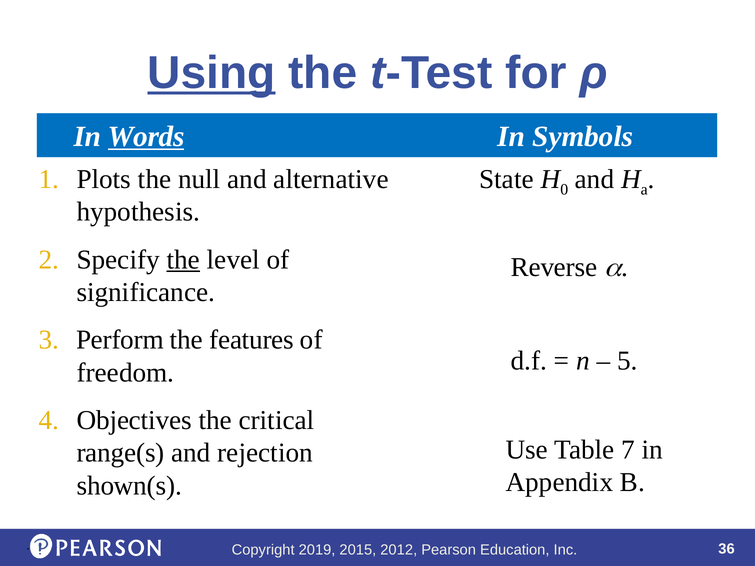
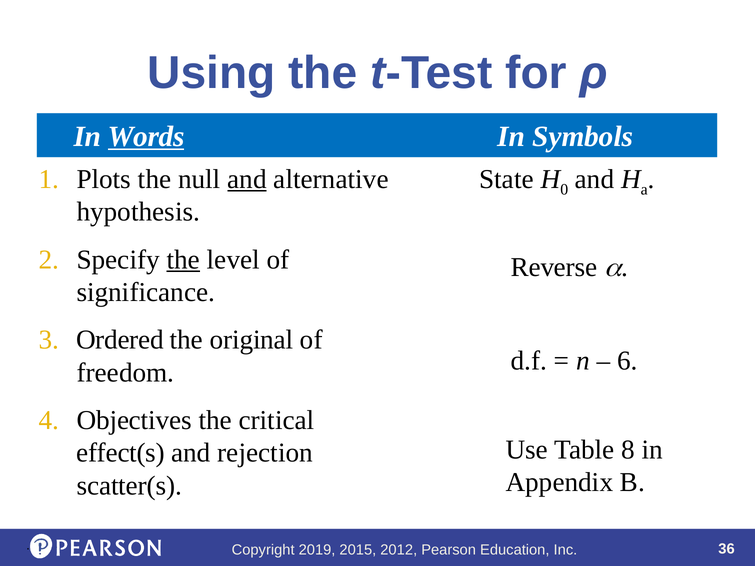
Using underline: present -> none
and at (247, 179) underline: none -> present
Perform: Perform -> Ordered
features: features -> original
5: 5 -> 6
7: 7 -> 8
range(s: range(s -> effect(s
shown(s: shown(s -> scatter(s
